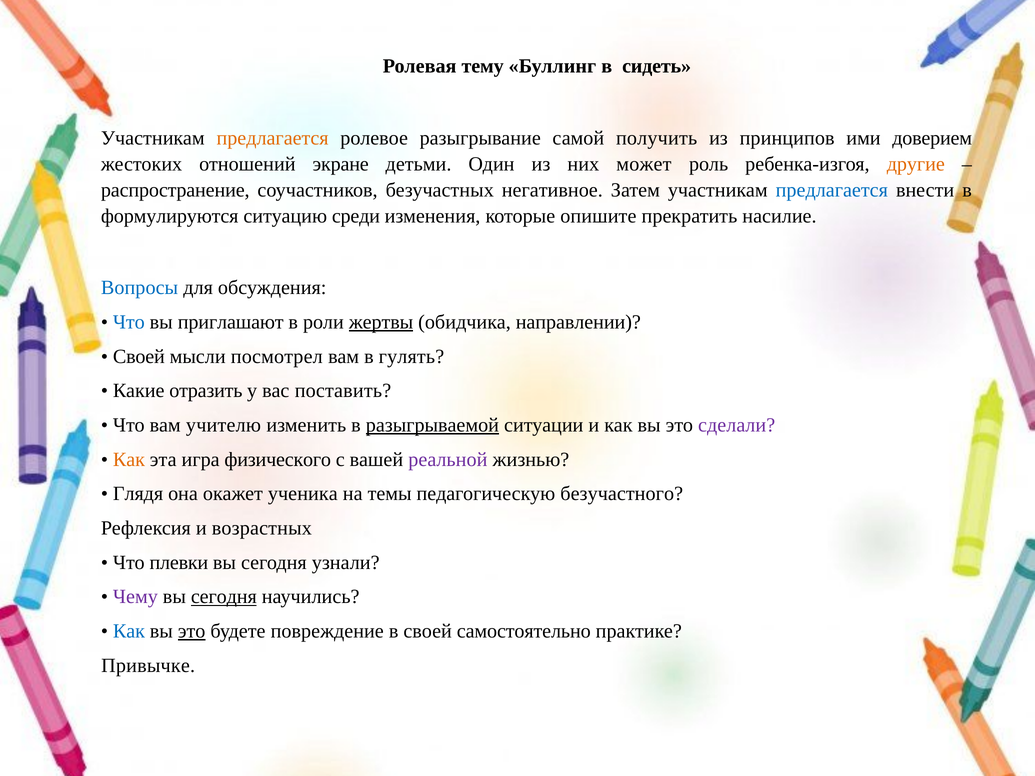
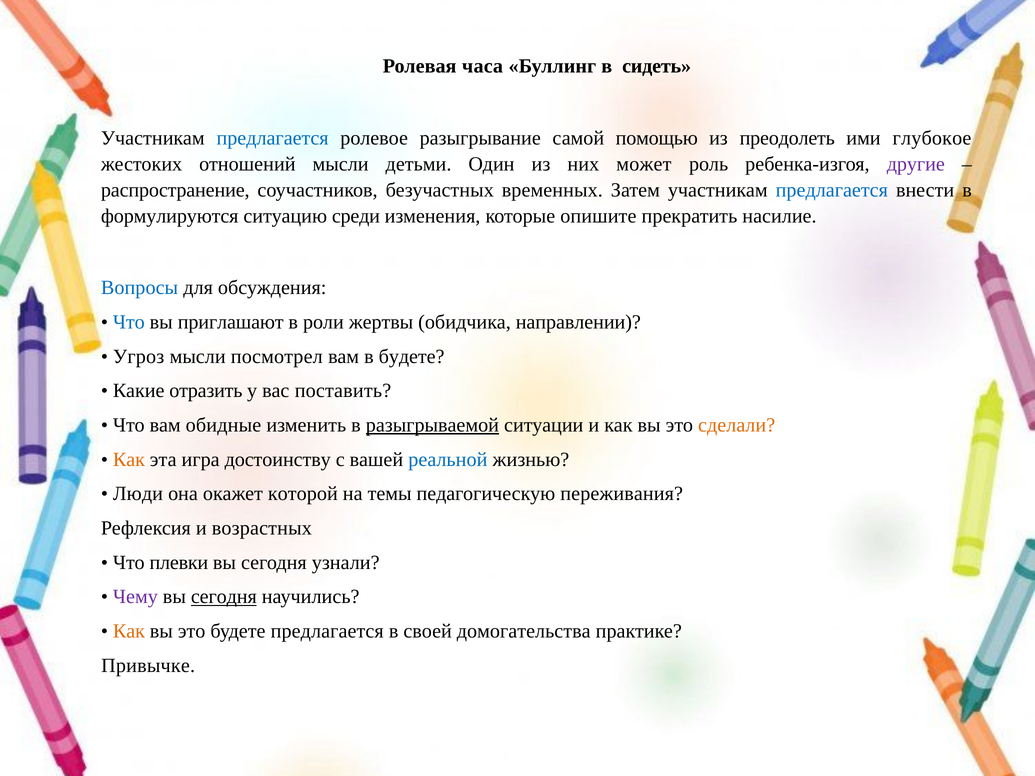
тему: тему -> часа
предлагается at (273, 138) colour: orange -> blue
получить: получить -> помощью
принципов: принципов -> преодолеть
доверием: доверием -> глубокое
отношений экране: экране -> мысли
другие colour: orange -> purple
негативное: негативное -> временных
жертвы underline: present -> none
Своей at (139, 357): Своей -> Угроз
в гулять: гулять -> будете
учителю: учителю -> обидные
сделали colour: purple -> orange
физического: физического -> достоинству
реальной colour: purple -> blue
Глядя: Глядя -> Люди
ученика: ученика -> которой
безучастного: безучастного -> переживания
Как at (129, 631) colour: blue -> orange
это at (192, 631) underline: present -> none
будете повреждение: повреждение -> предлагается
самостоятельно: самостоятельно -> домогательства
